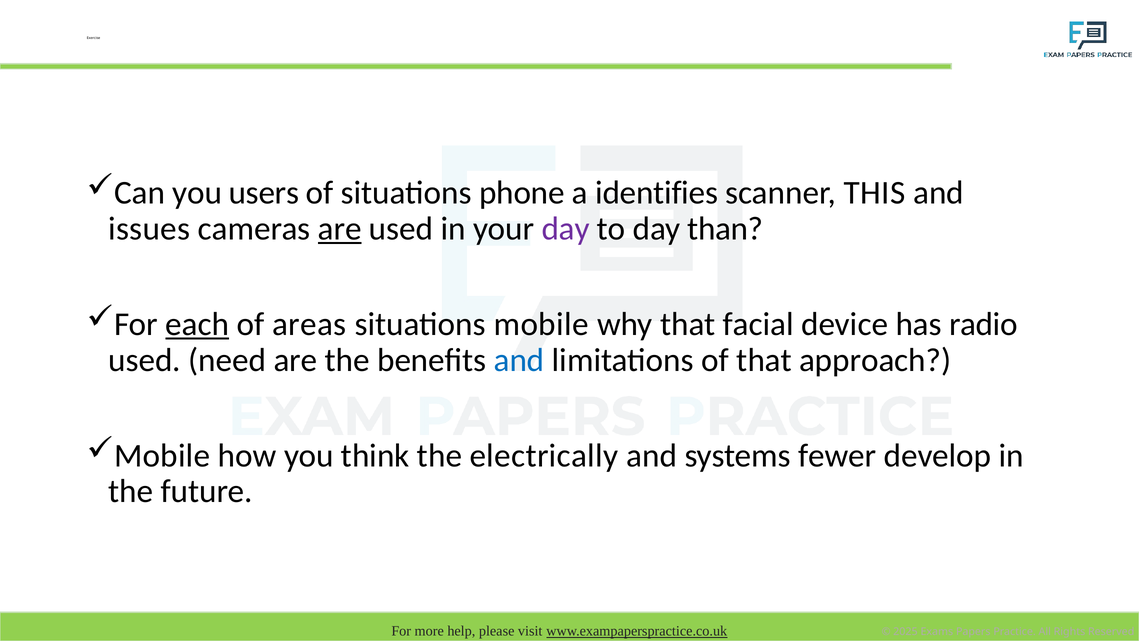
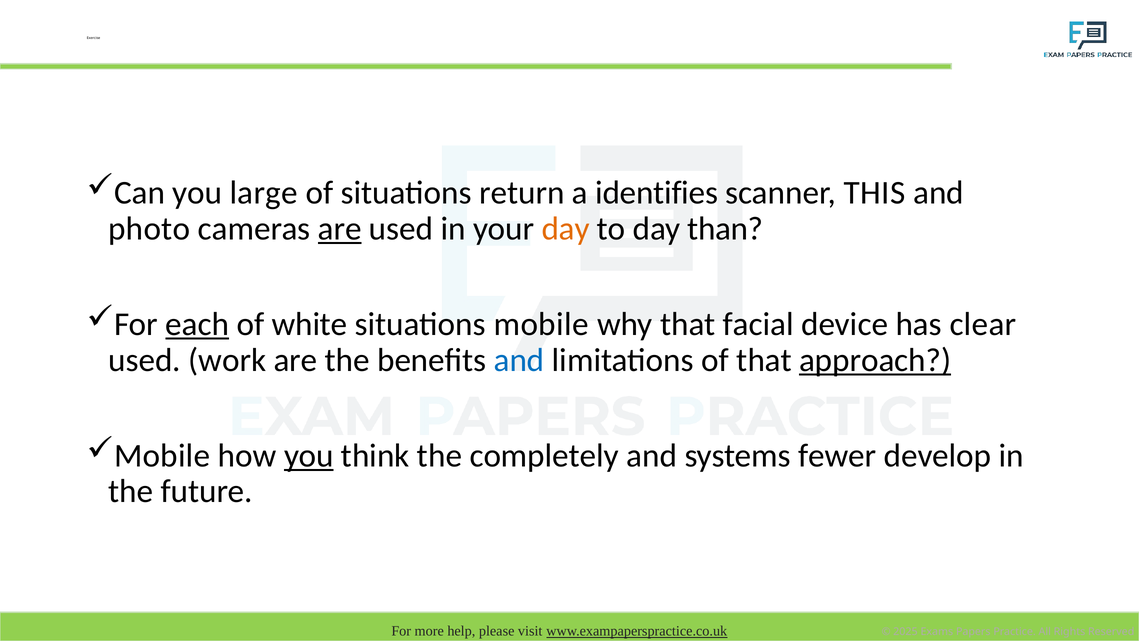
users: users -> large
phone: phone -> return
issues: issues -> photo
day at (566, 228) colour: purple -> orange
areas: areas -> white
radio: radio -> clear
need: need -> work
approach underline: none -> present
you at (309, 455) underline: none -> present
electrically: electrically -> completely
